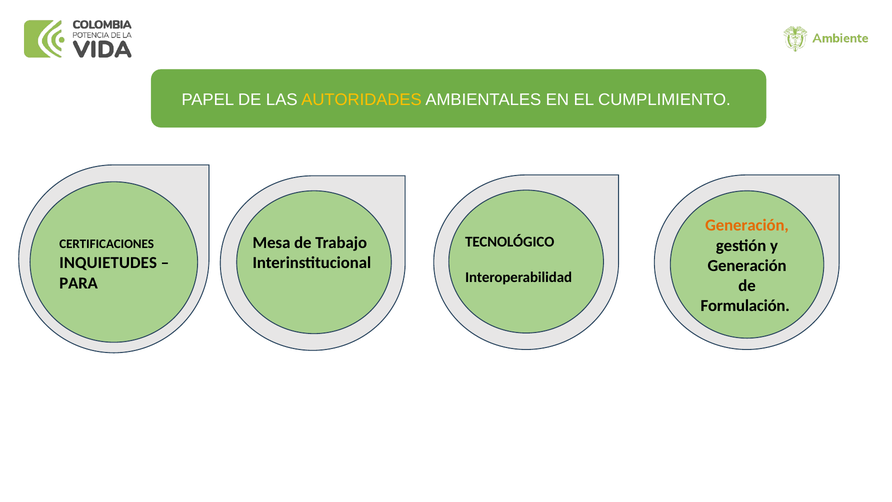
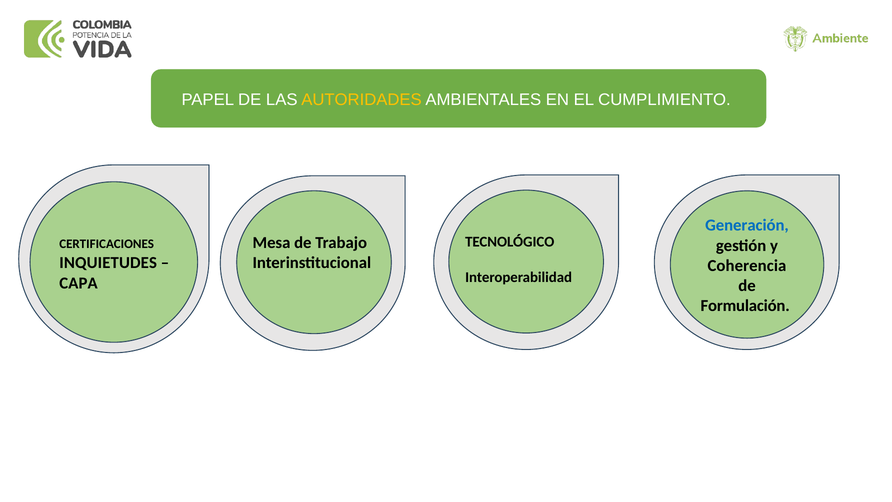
Generación at (747, 225) colour: orange -> blue
Generación at (747, 266): Generación -> Coherencia
PARA: PARA -> CAPA
